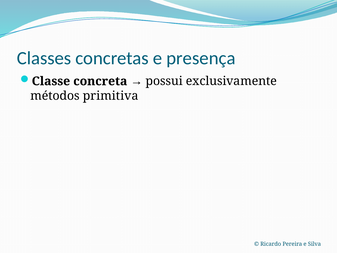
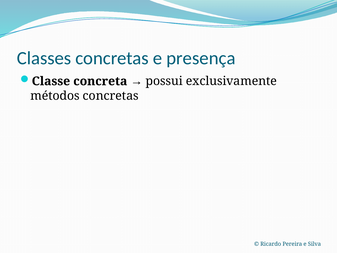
métodos primitiva: primitiva -> concretas
